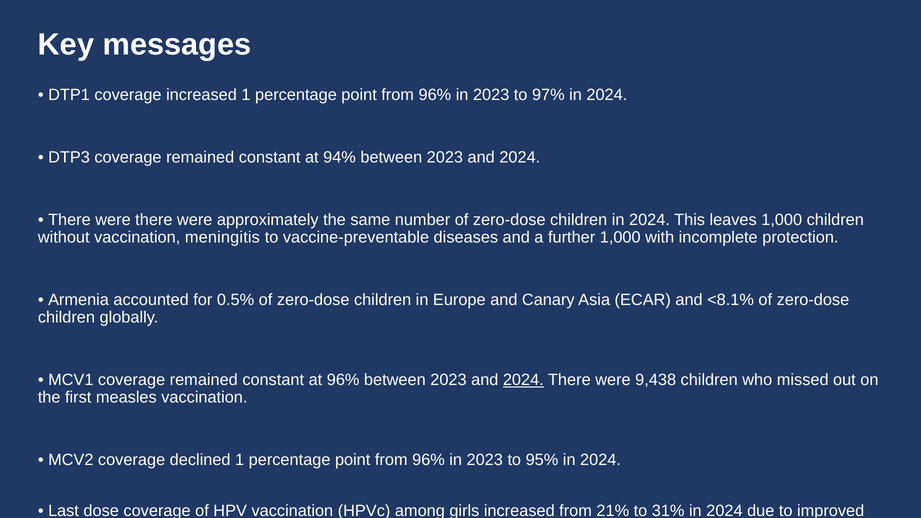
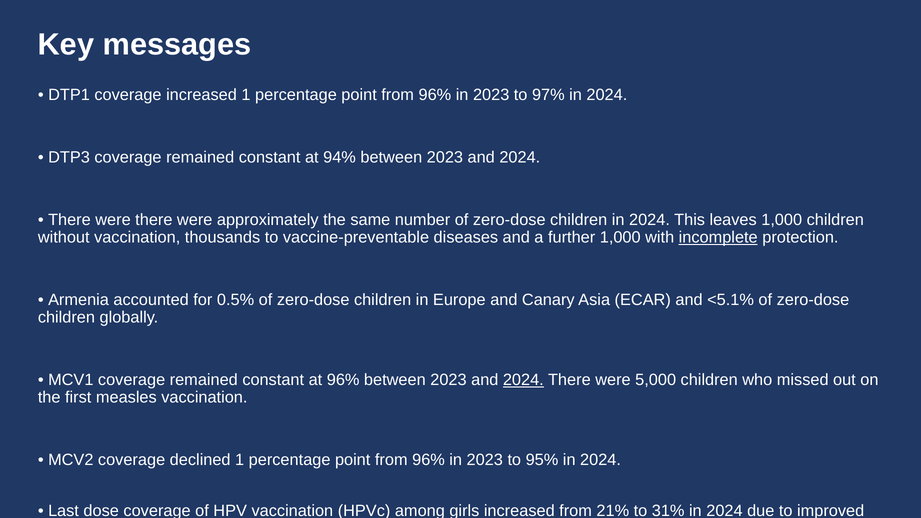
meningitis: meningitis -> thousands
incomplete underline: none -> present
<8.1%: <8.1% -> <5.1%
9,438: 9,438 -> 5,000
